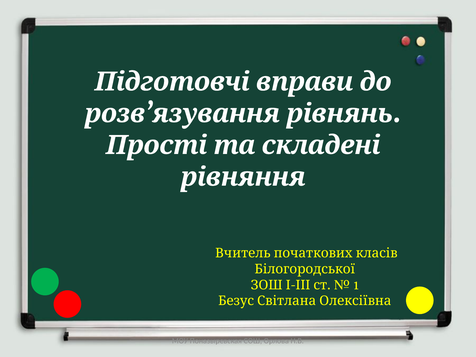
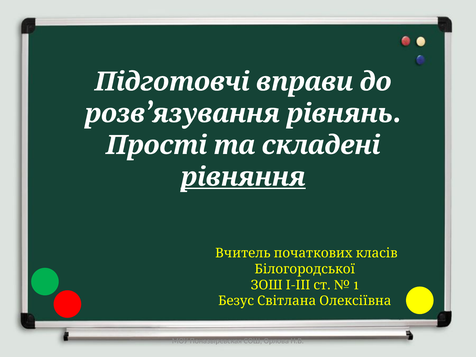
рівняння underline: none -> present
